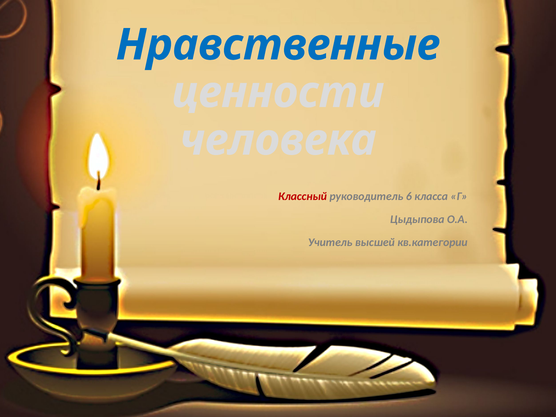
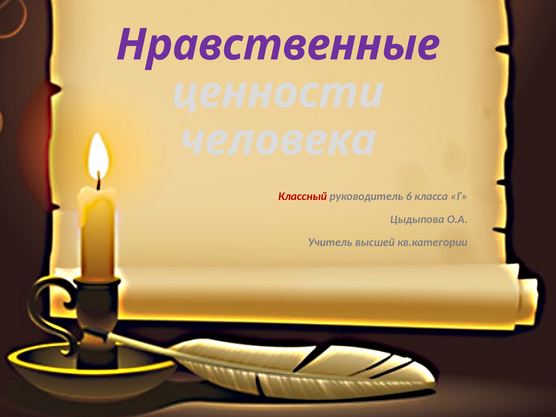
Нравственные colour: blue -> purple
